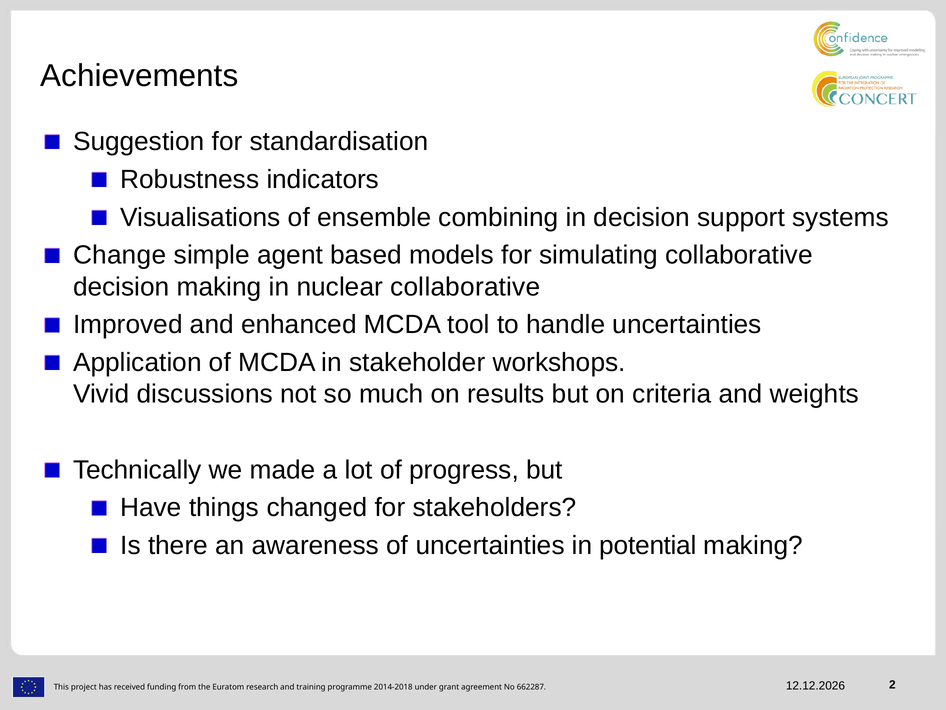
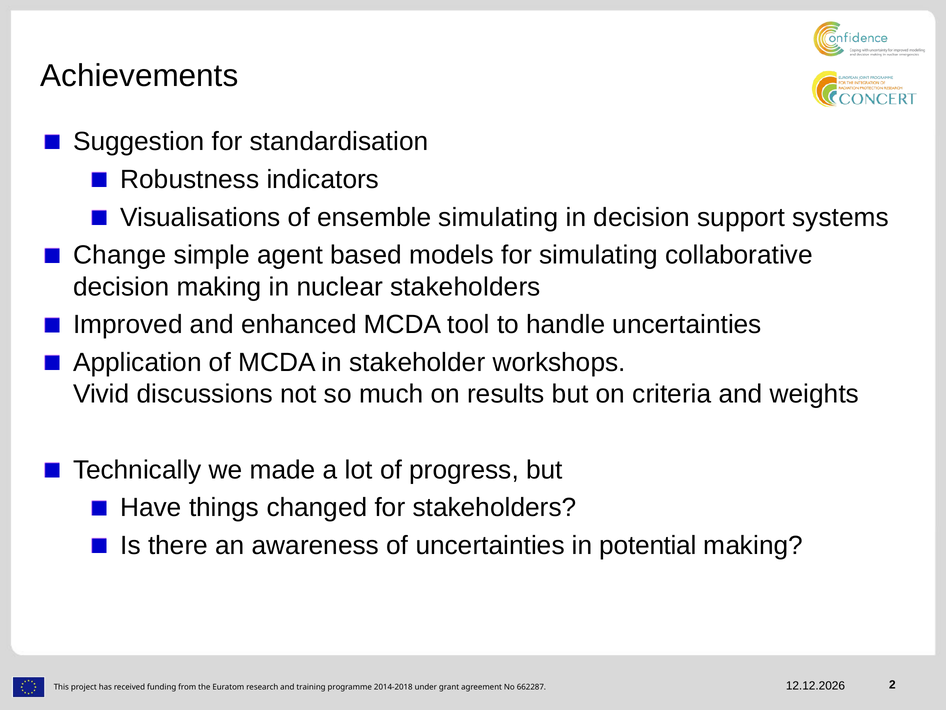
ensemble combining: combining -> simulating
nuclear collaborative: collaborative -> stakeholders
